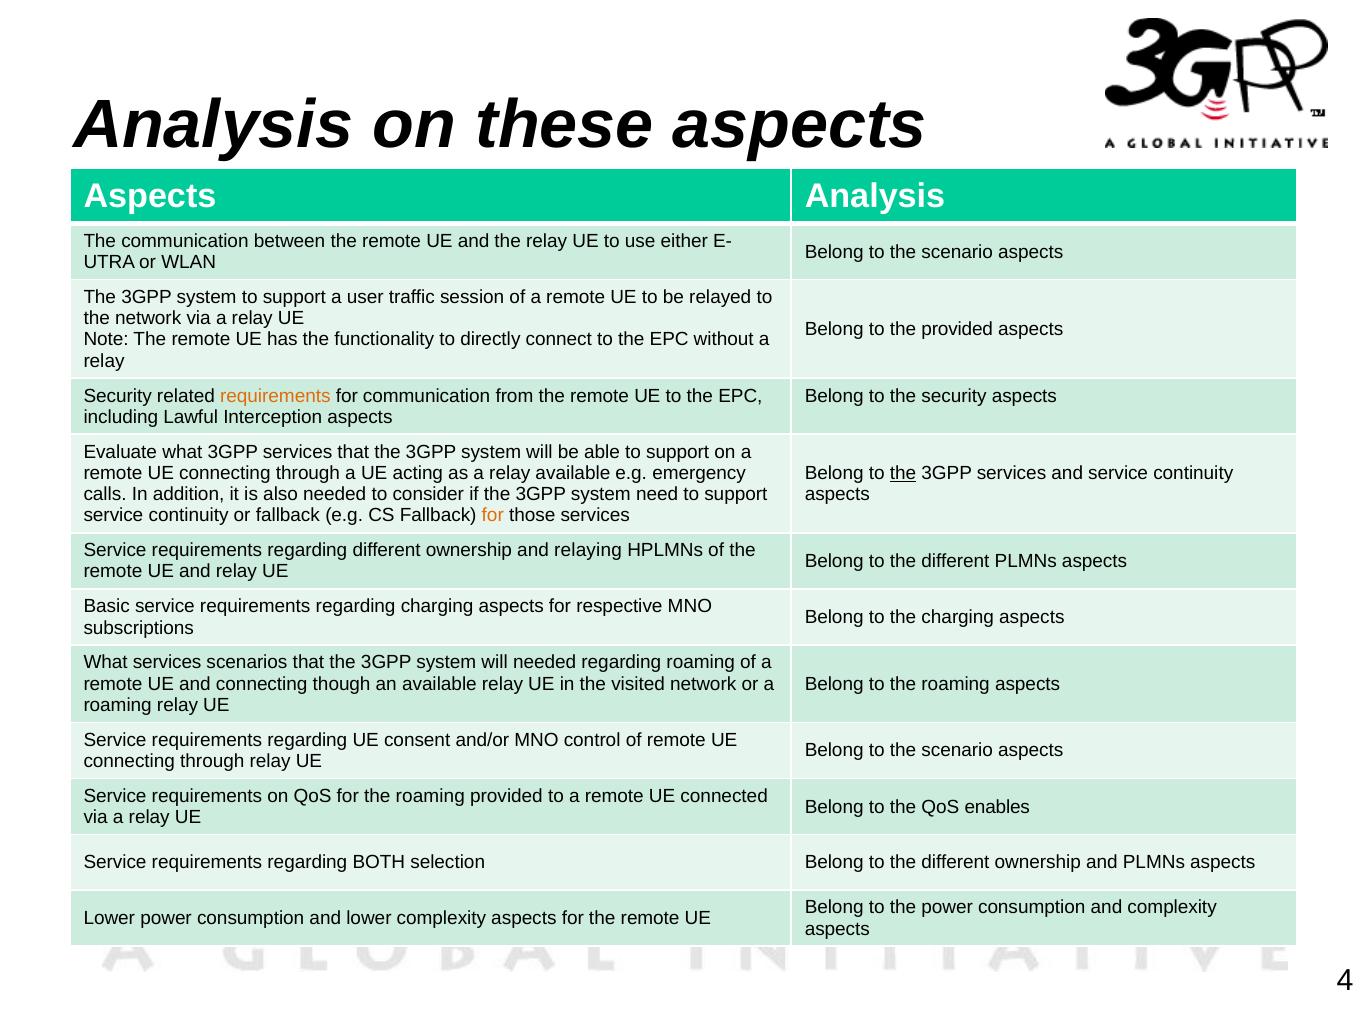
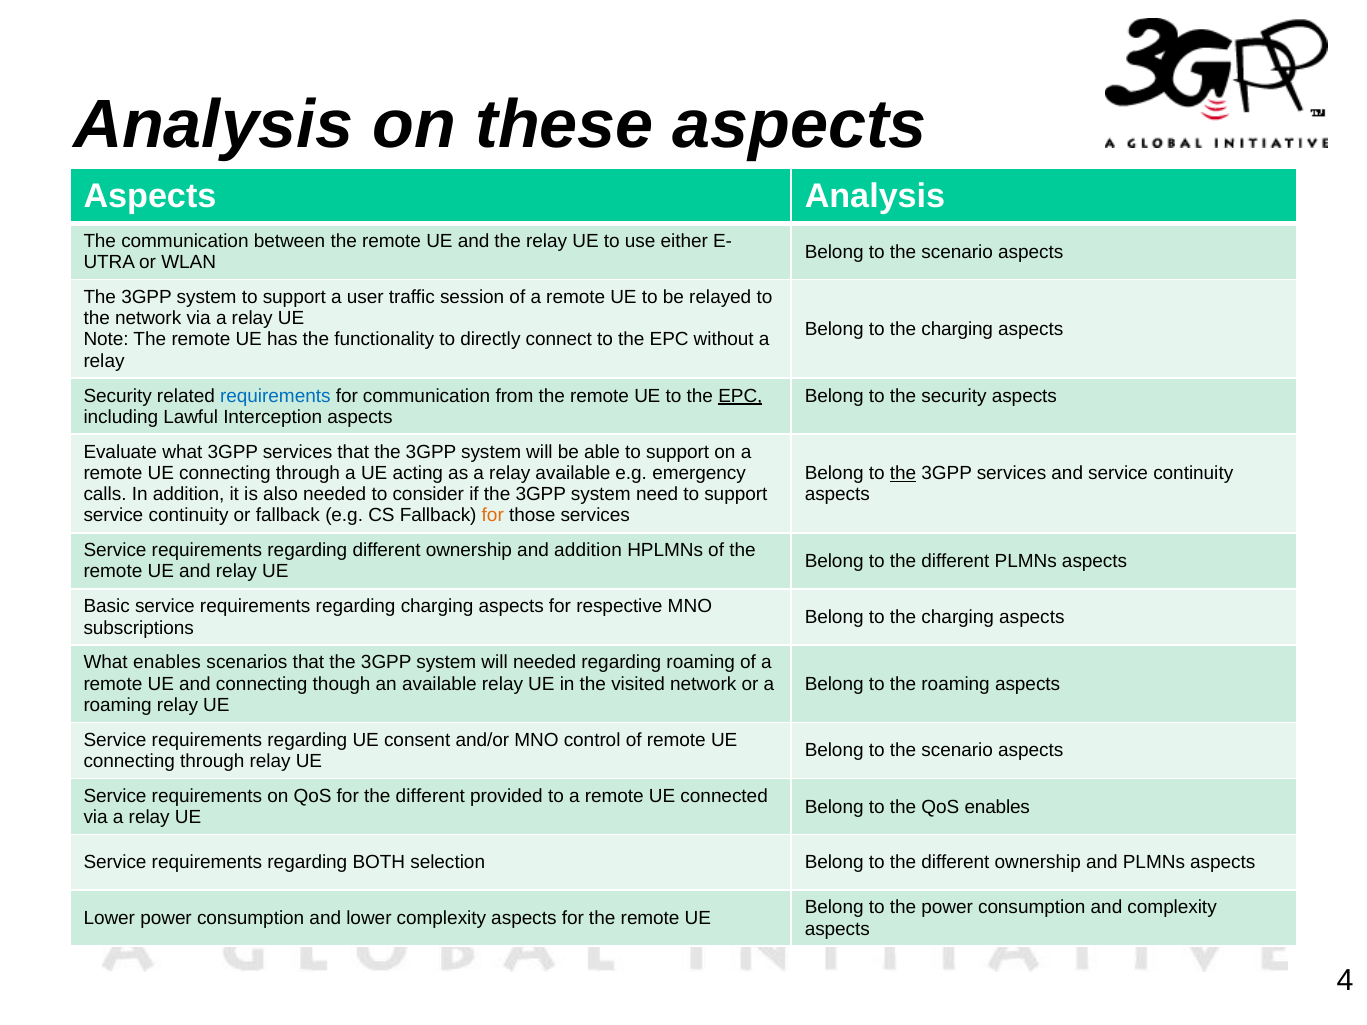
provided at (957, 329): provided -> charging
requirements at (275, 396) colour: orange -> blue
EPC at (740, 396) underline: none -> present
and relaying: relaying -> addition
What services: services -> enables
for the roaming: roaming -> different
